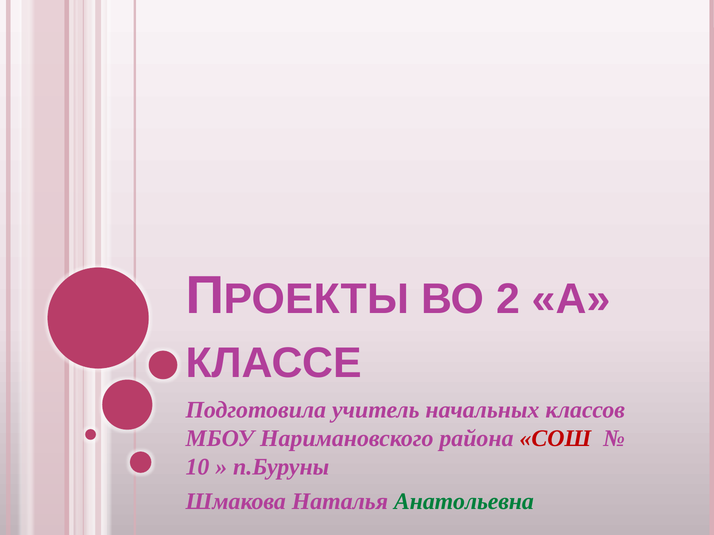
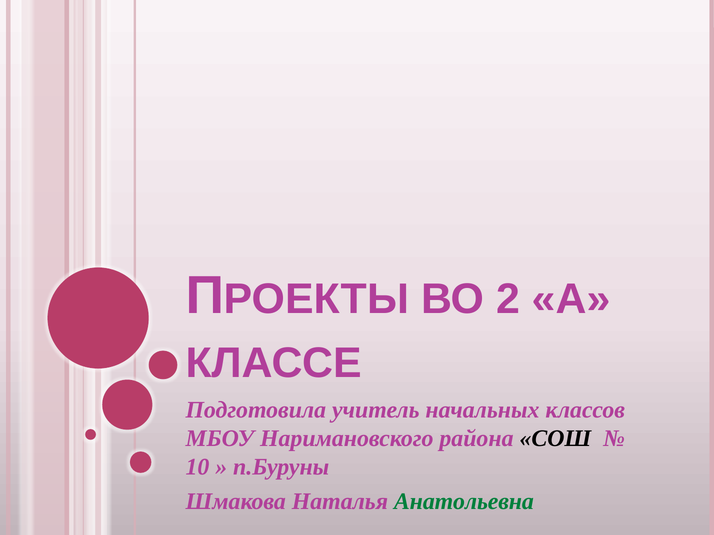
СОШ colour: red -> black
